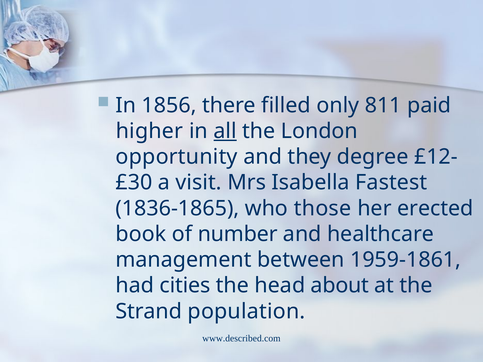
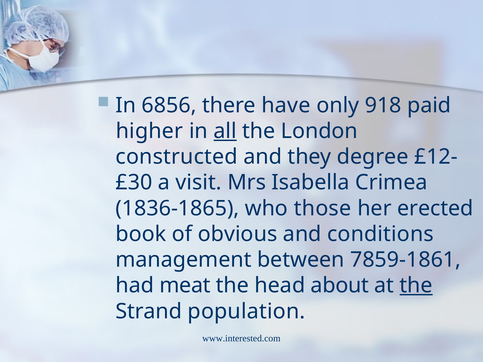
1856: 1856 -> 6856
filled: filled -> have
811: 811 -> 918
opportunity: opportunity -> constructed
Fastest: Fastest -> Crimea
number: number -> obvious
healthcare: healthcare -> conditions
1959-1861: 1959-1861 -> 7859-1861
cities: cities -> meat
the at (416, 286) underline: none -> present
www.described.com: www.described.com -> www.interested.com
